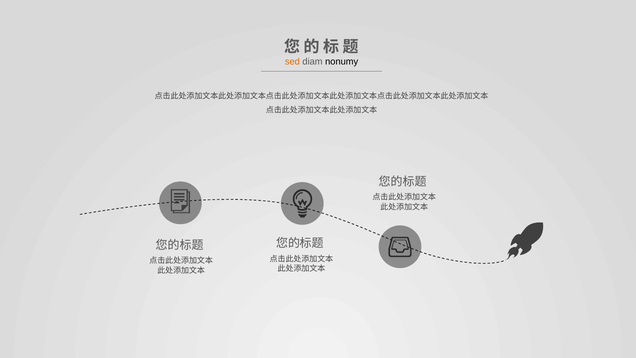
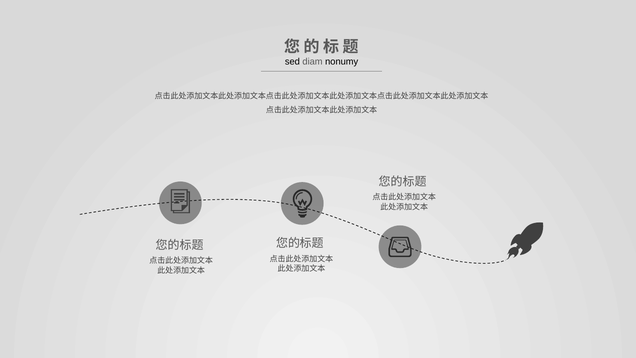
sed colour: orange -> black
